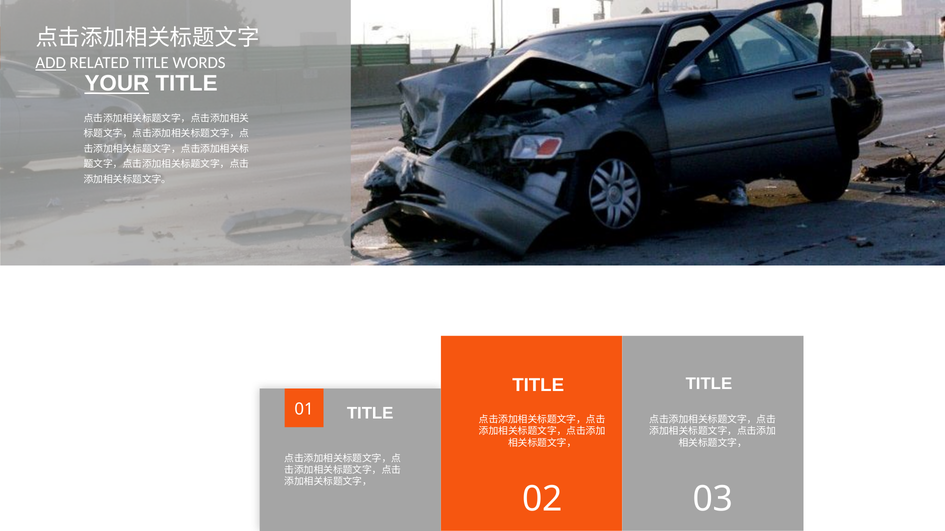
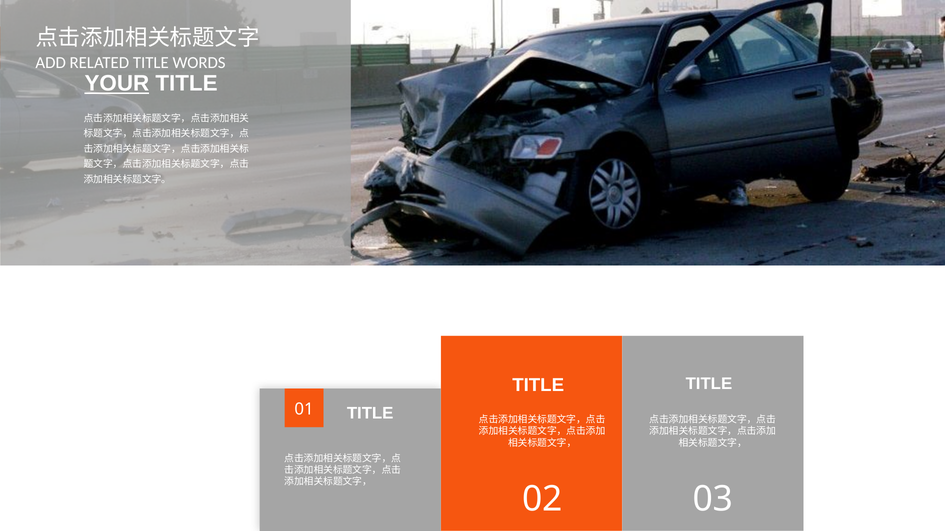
ADD underline: present -> none
